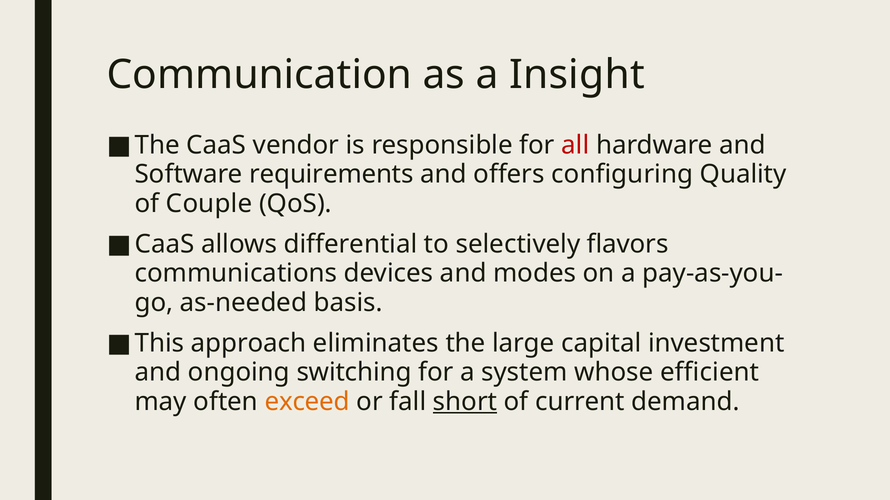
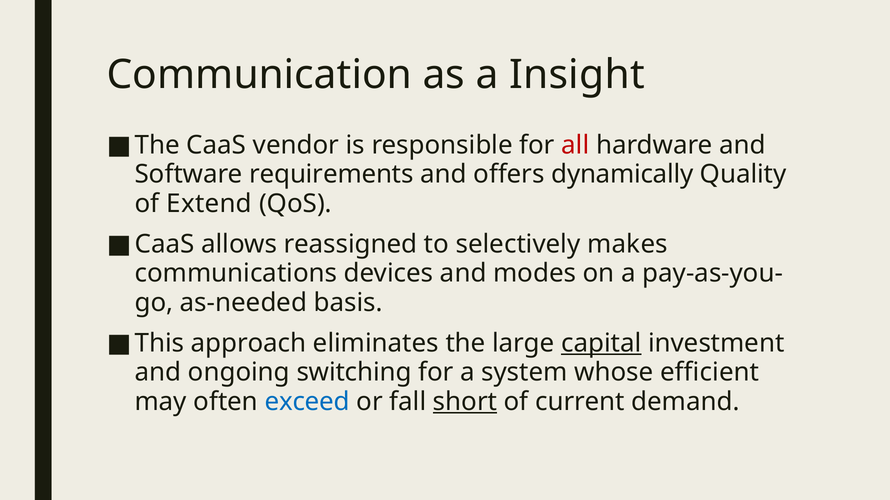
configuring: configuring -> dynamically
Couple: Couple -> Extend
differential: differential -> reassigned
flavors: flavors -> makes
capital underline: none -> present
exceed colour: orange -> blue
